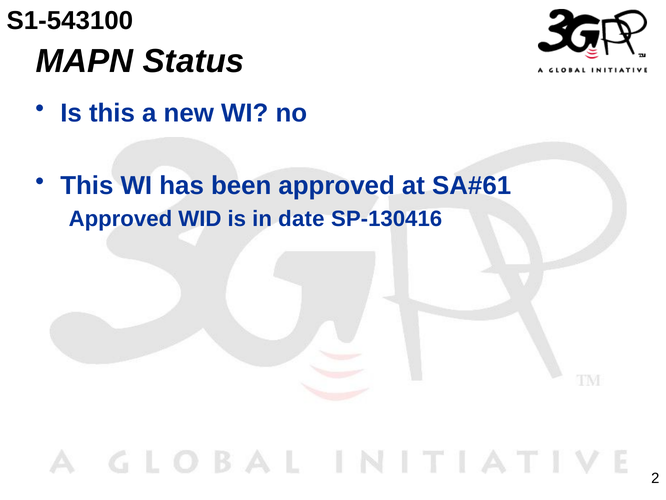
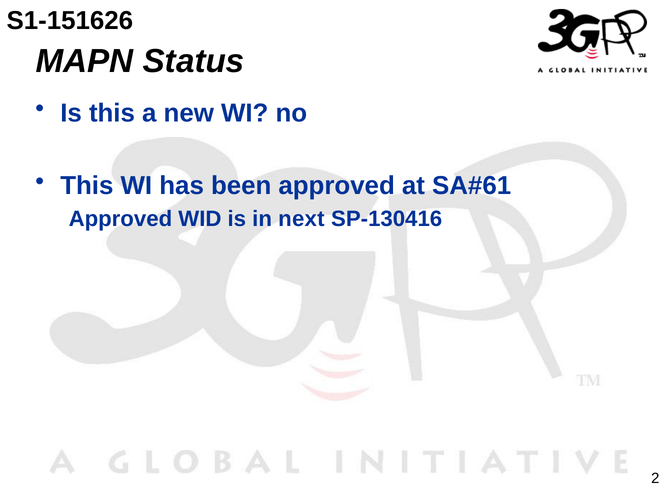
S1-543100: S1-543100 -> S1-151626
date: date -> next
